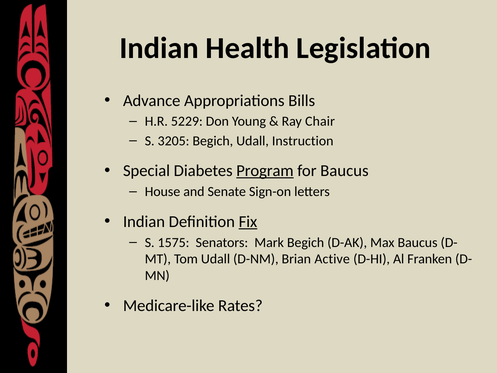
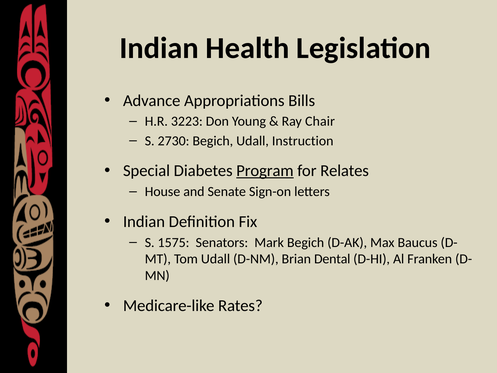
5229: 5229 -> 3223
3205: 3205 -> 2730
for Baucus: Baucus -> Relates
Fix underline: present -> none
Active: Active -> Dental
